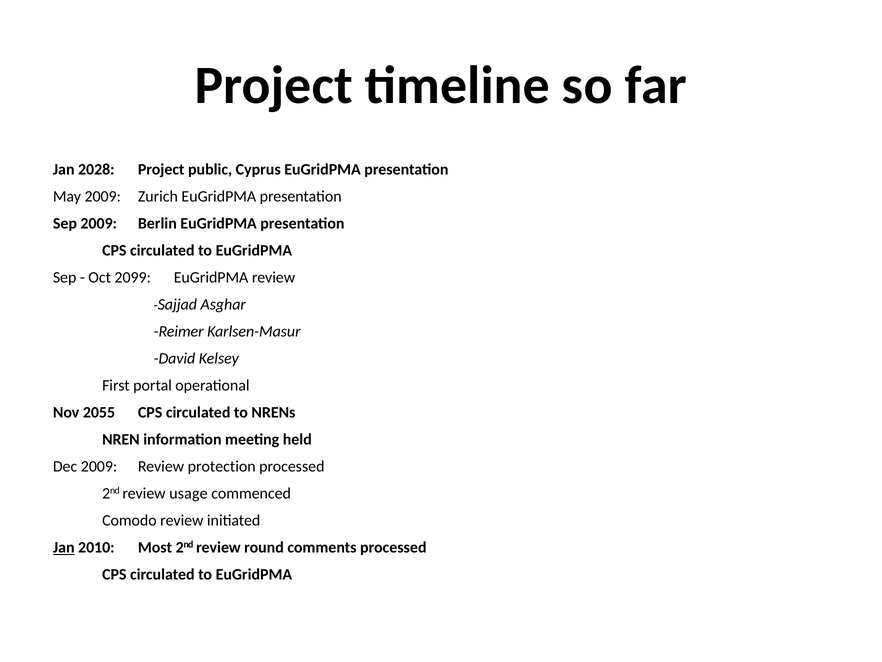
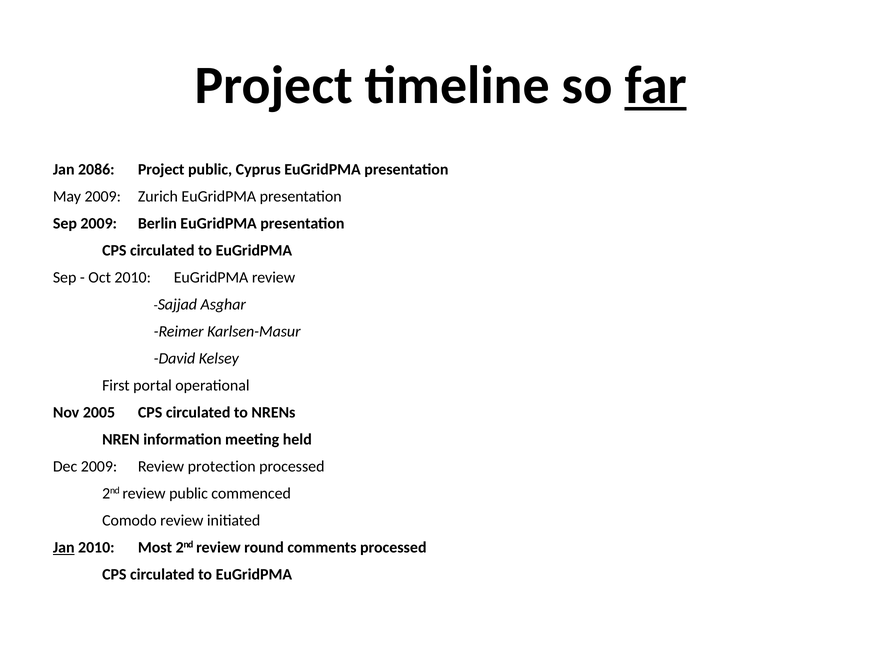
far underline: none -> present
2028: 2028 -> 2086
Oct 2099: 2099 -> 2010
2055: 2055 -> 2005
review usage: usage -> public
